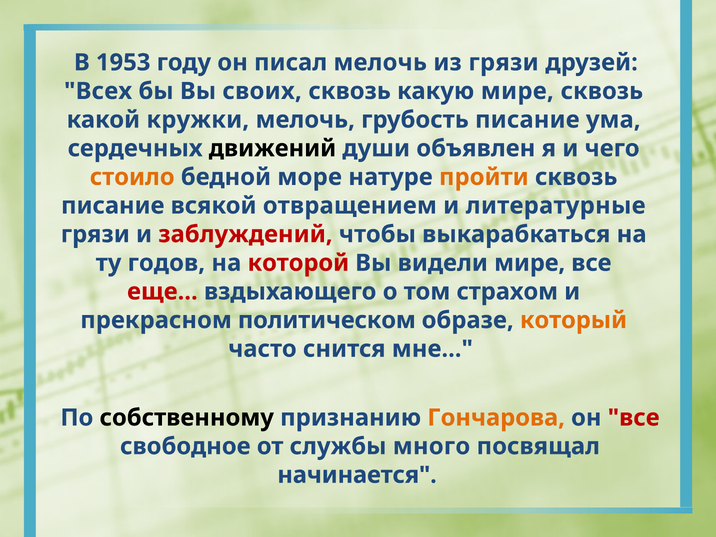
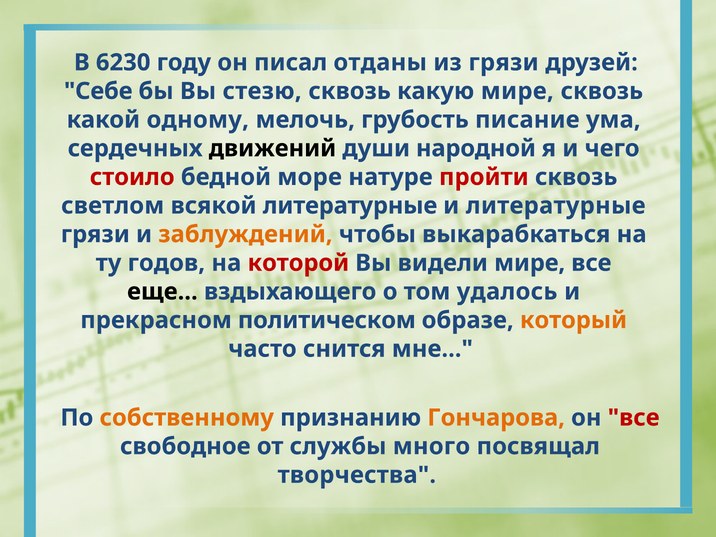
1953: 1953 -> 6230
писал мелочь: мелочь -> отданы
Всех: Всех -> Себе
своих: своих -> стезю
кружки: кружки -> одному
объявлен: объявлен -> народной
стоило colour: orange -> red
пройти colour: orange -> red
писание at (113, 206): писание -> светлом
всякой отвращением: отвращением -> литературные
заблуждений colour: red -> orange
еще colour: red -> black
страхом: страхом -> удалось
собственному colour: black -> orange
начинается: начинается -> творчества
